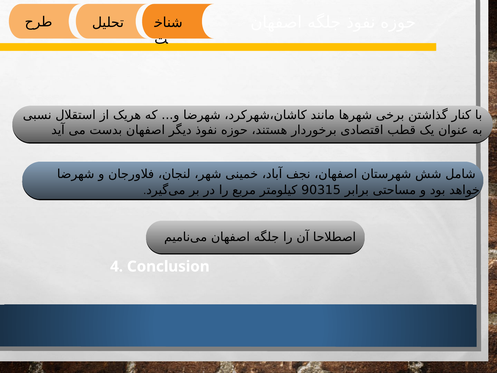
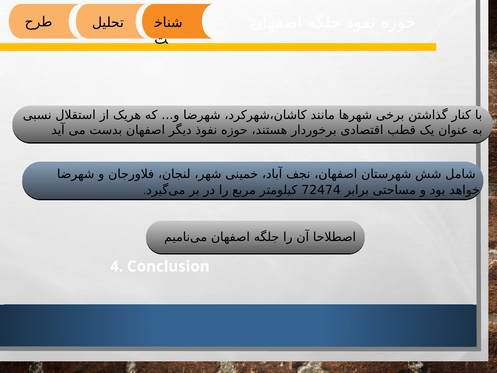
90315: 90315 -> 72474
